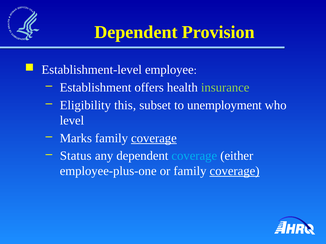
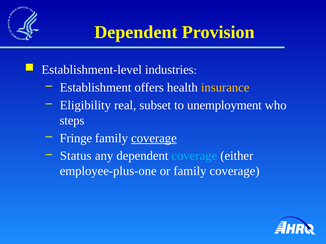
employee: employee -> industries
insurance colour: light green -> yellow
this: this -> real
level: level -> steps
Marks: Marks -> Fringe
coverage at (235, 171) underline: present -> none
